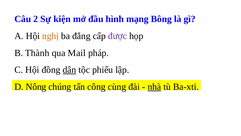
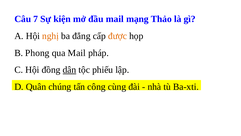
2: 2 -> 7
đầu hình: hình -> mail
Bông: Bông -> Thảo
được colour: purple -> orange
Thành: Thành -> Phong
Nông: Nông -> Quân
nhà underline: present -> none
